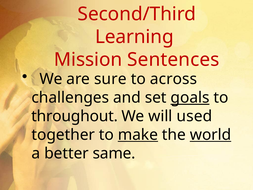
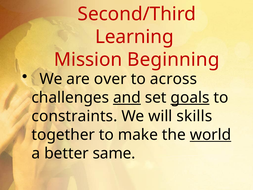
Sentences: Sentences -> Beginning
sure: sure -> over
and underline: none -> present
throughout: throughout -> constraints
used: used -> skills
make underline: present -> none
